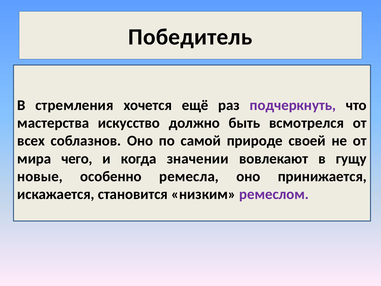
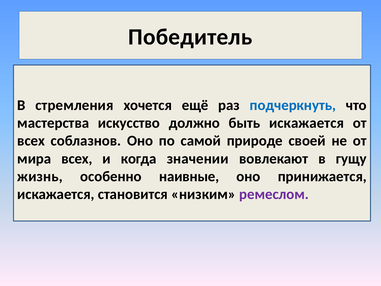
подчеркнуть colour: purple -> blue
быть всмотрелся: всмотрелся -> искажается
мира чего: чего -> всех
новые: новые -> жизнь
ремесла: ремесла -> наивные
